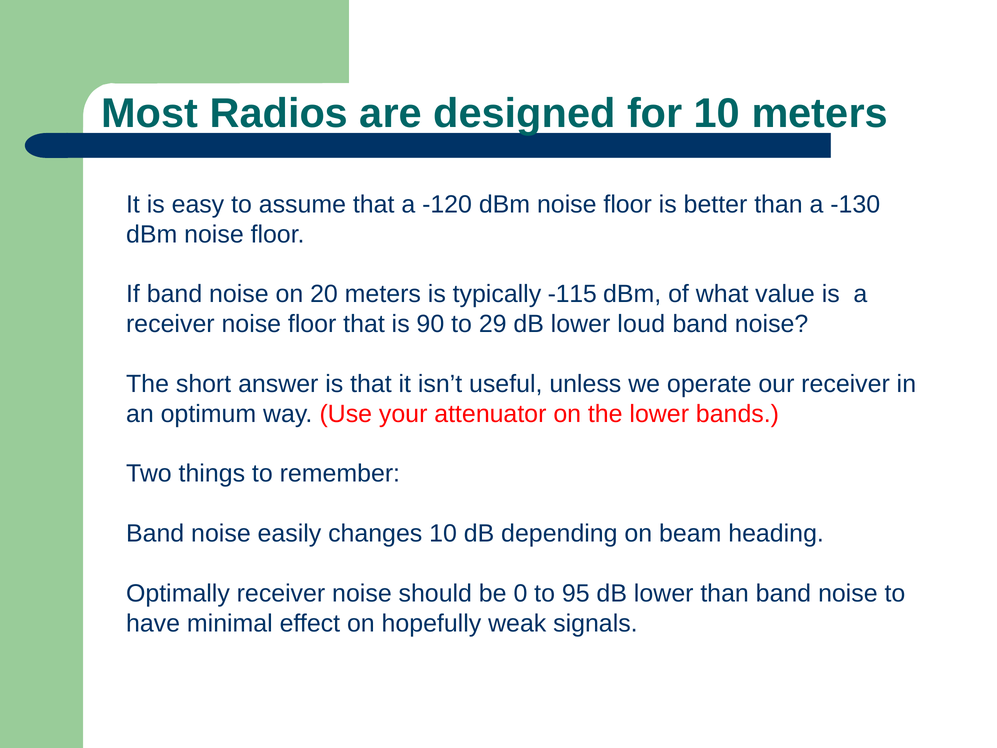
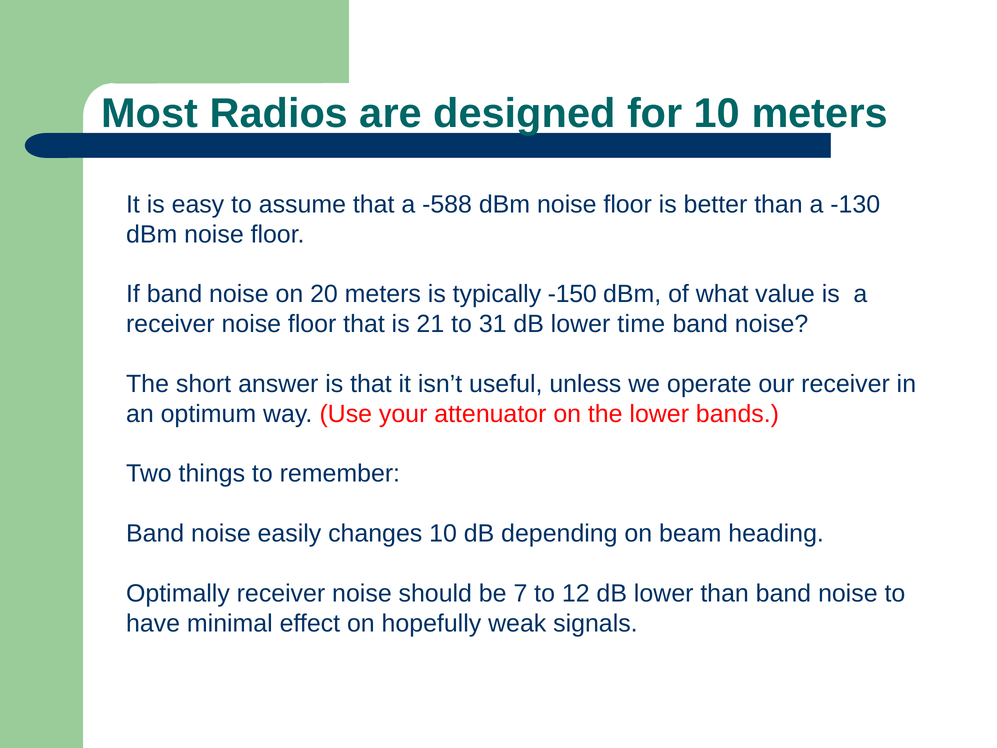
-120: -120 -> -588
-115: -115 -> -150
90: 90 -> 21
29: 29 -> 31
loud: loud -> time
0: 0 -> 7
95: 95 -> 12
